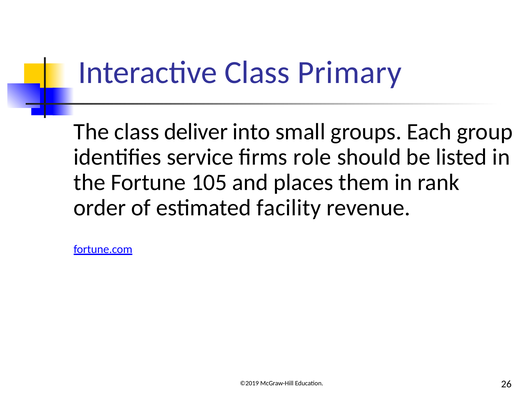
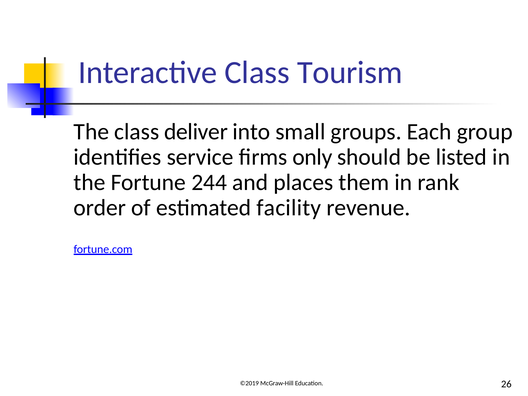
Primary: Primary -> Tourism
role: role -> only
105: 105 -> 244
